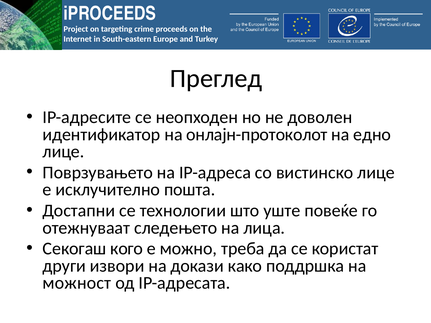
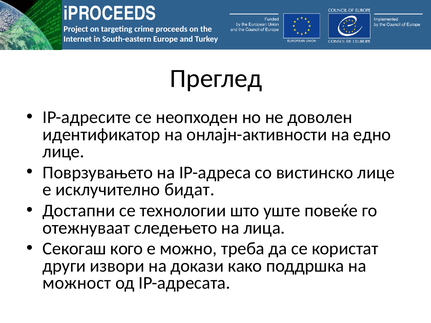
онлајн-протоколот: онлајн-протоколот -> онлајн-активности
пошта: пошта -> бидат
